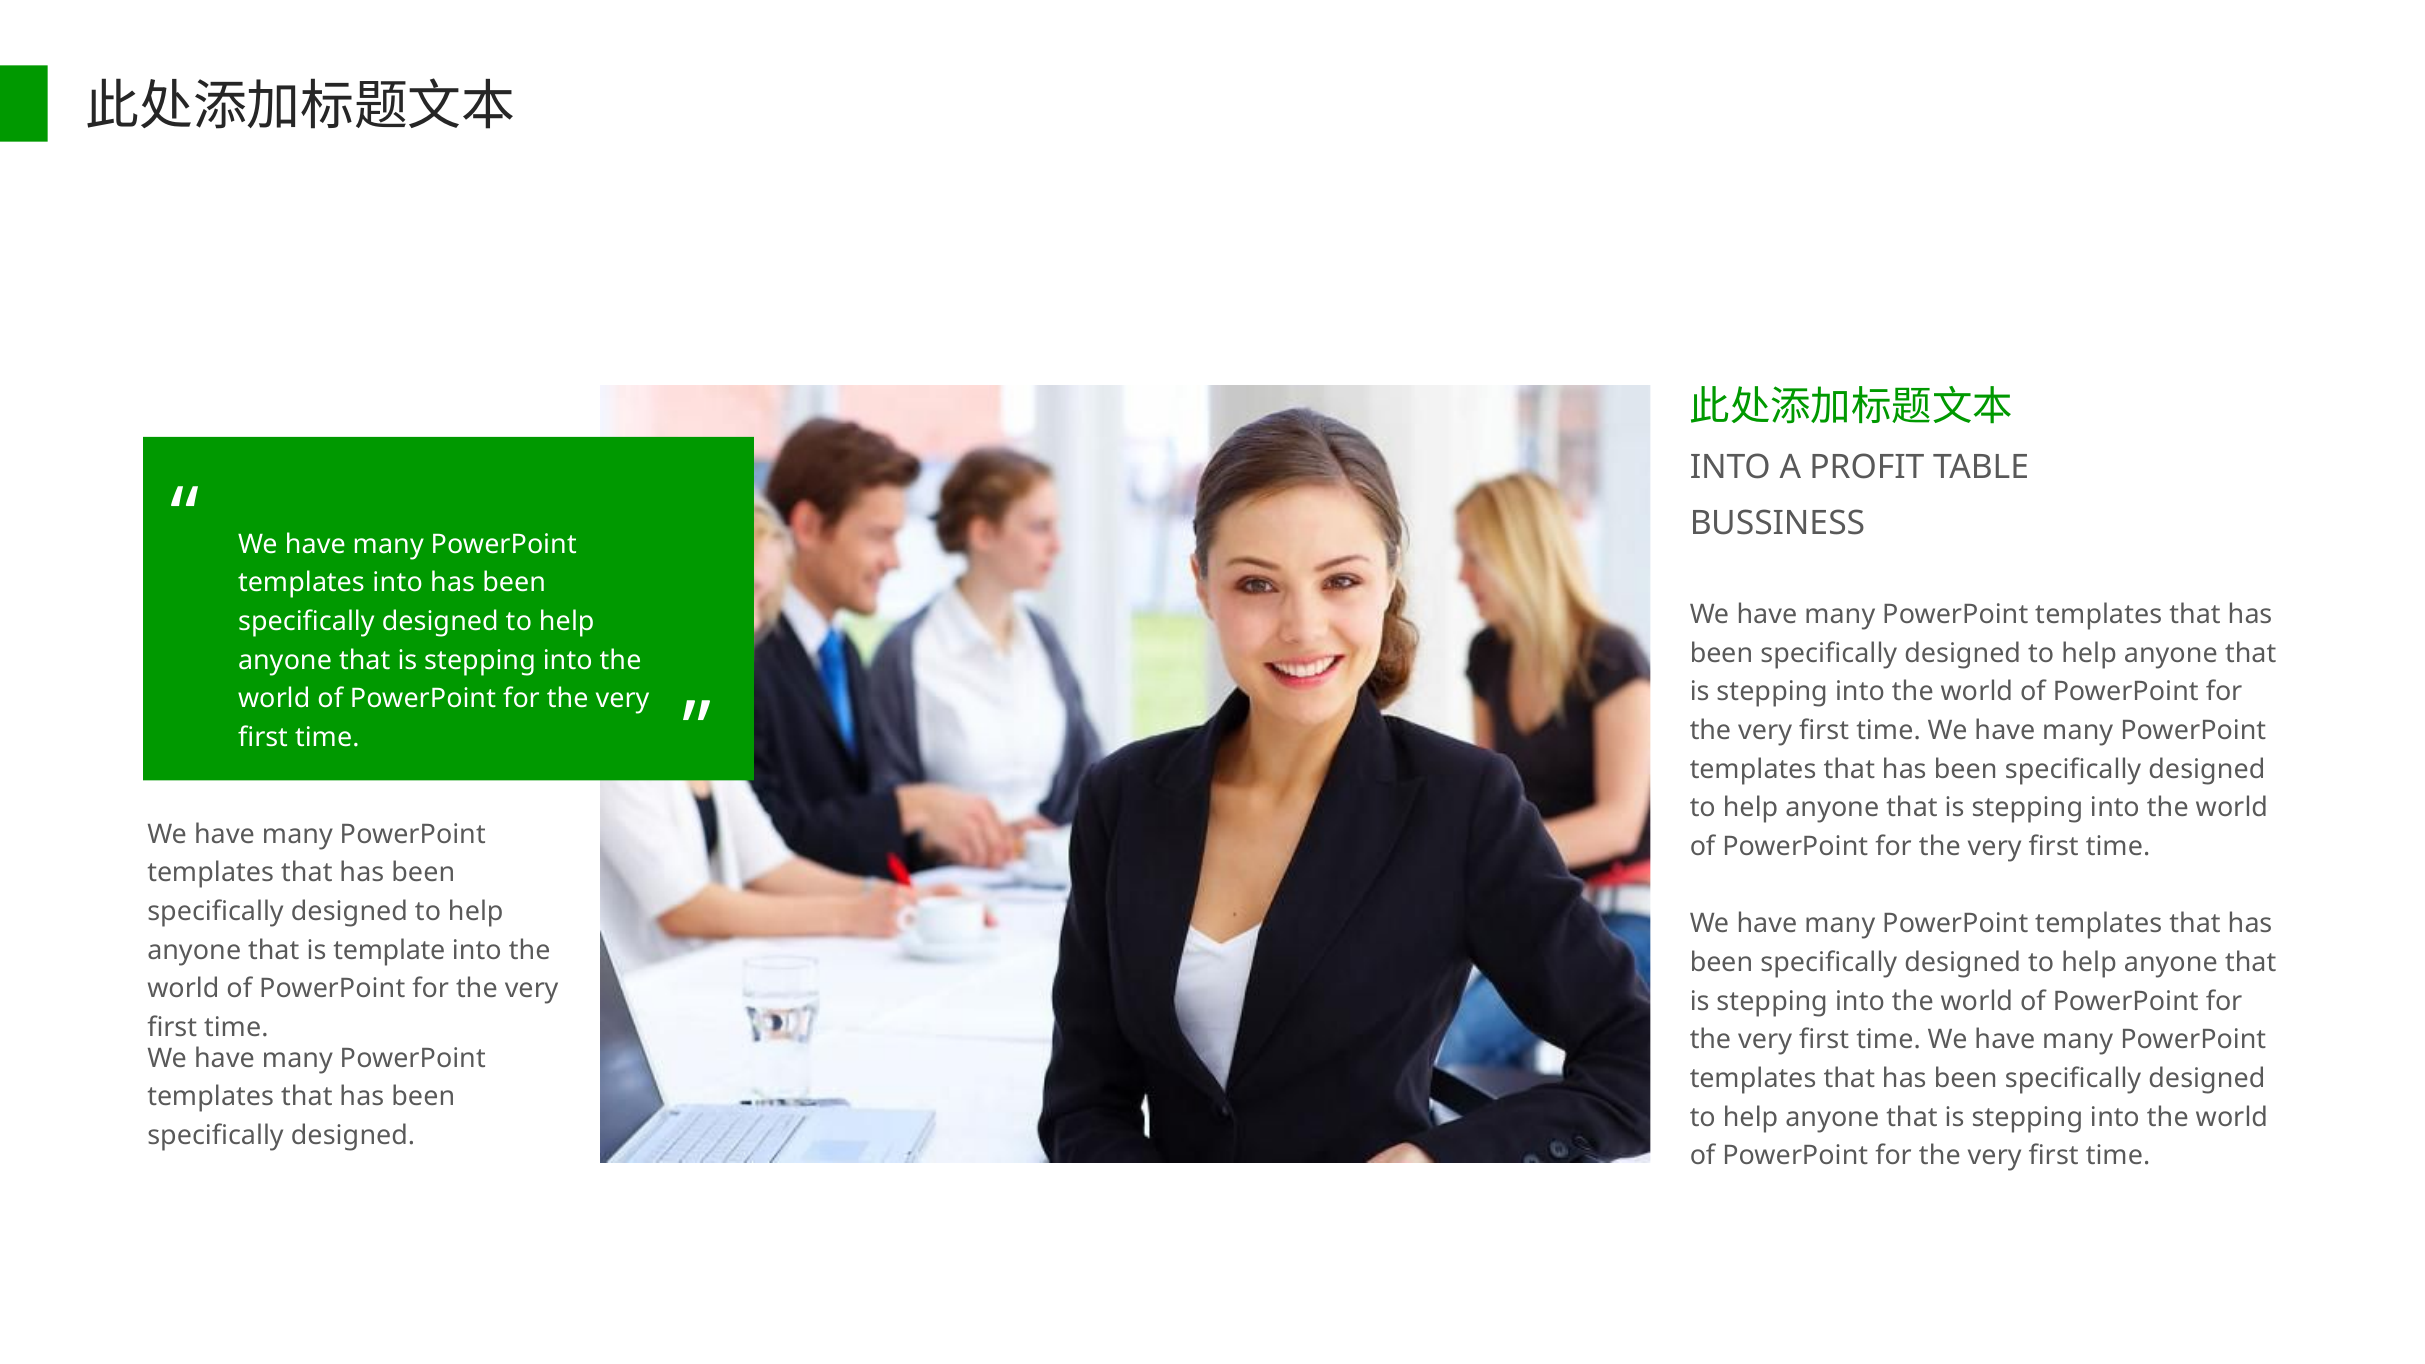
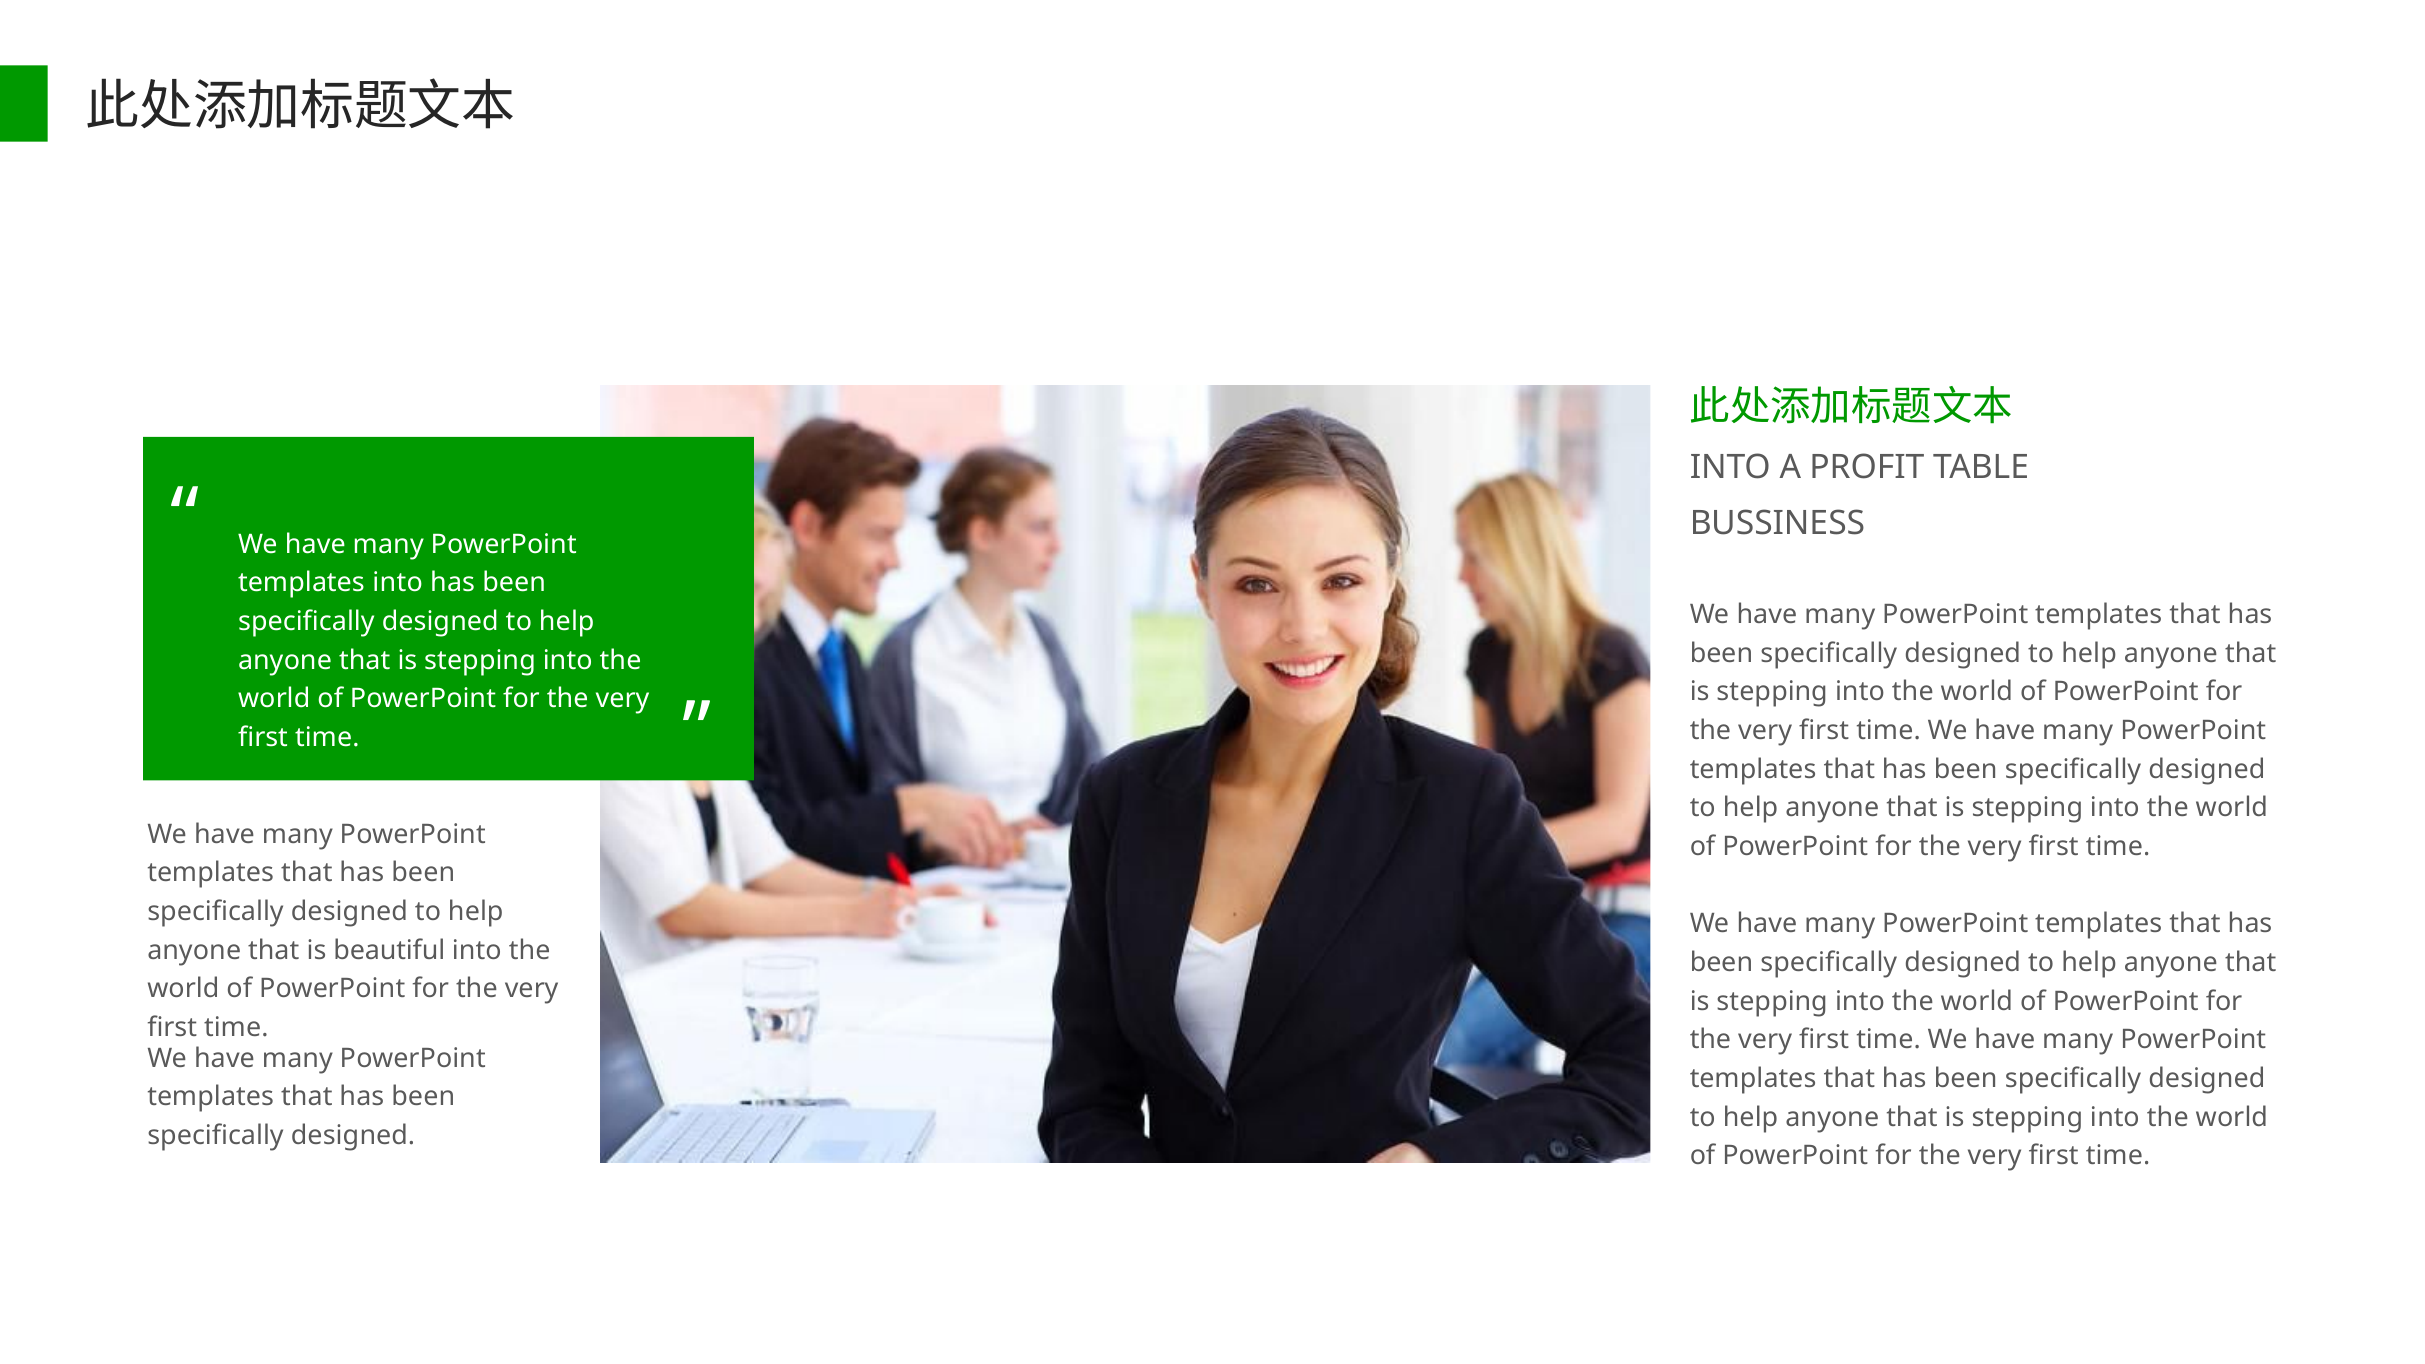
template: template -> beautiful
